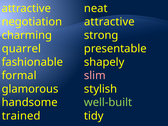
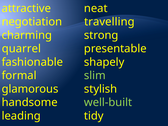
attractive at (109, 22): attractive -> travelling
slim colour: pink -> light green
trained: trained -> leading
